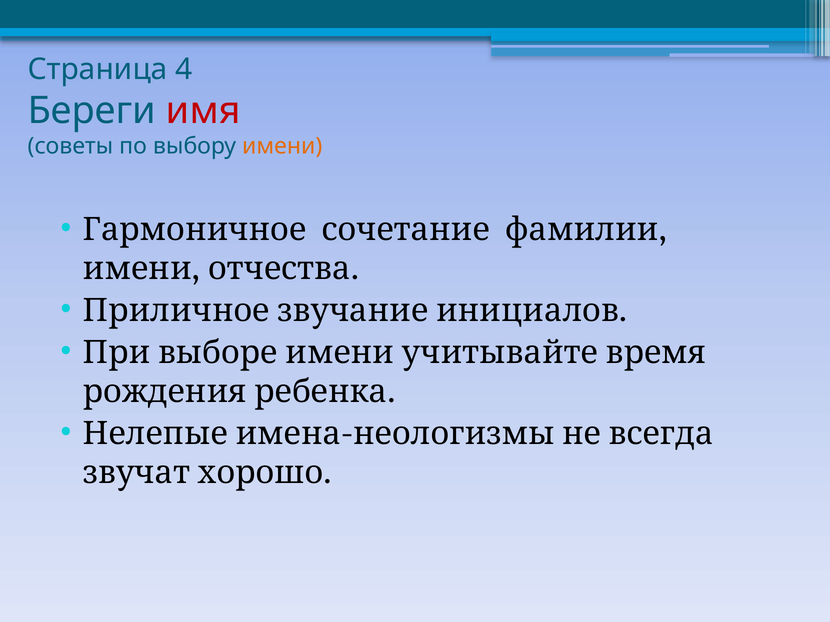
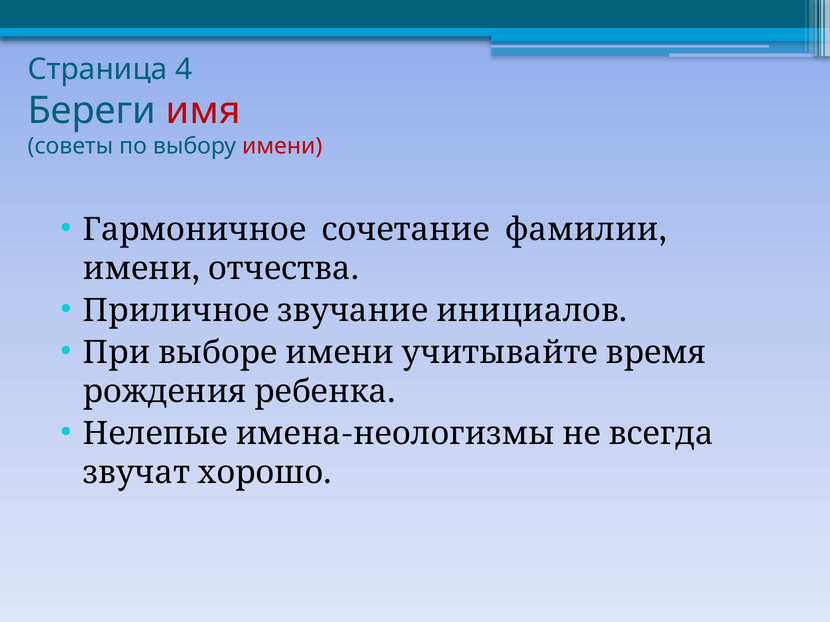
имени at (282, 146) colour: orange -> red
